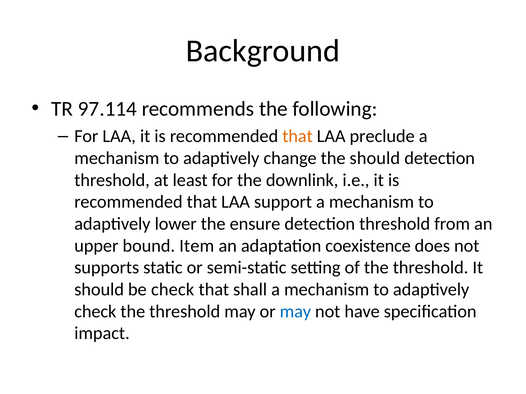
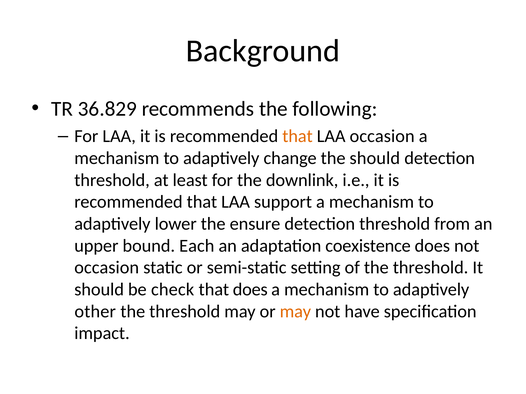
97.114: 97.114 -> 36.829
LAA preclude: preclude -> occasion
Item: Item -> Each
supports at (107, 268): supports -> occasion
that shall: shall -> does
check at (95, 312): check -> other
may at (295, 312) colour: blue -> orange
